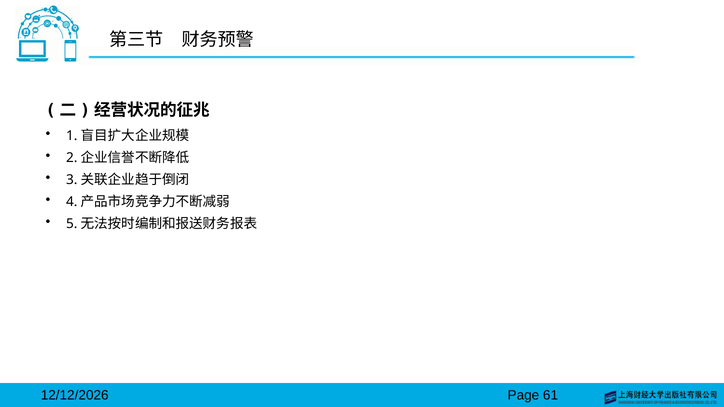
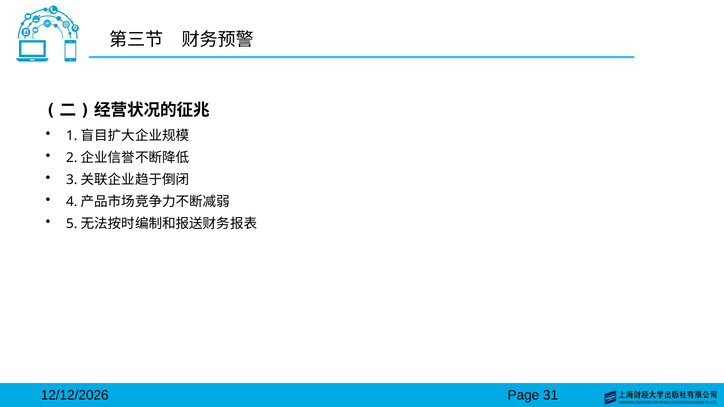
61: 61 -> 31
